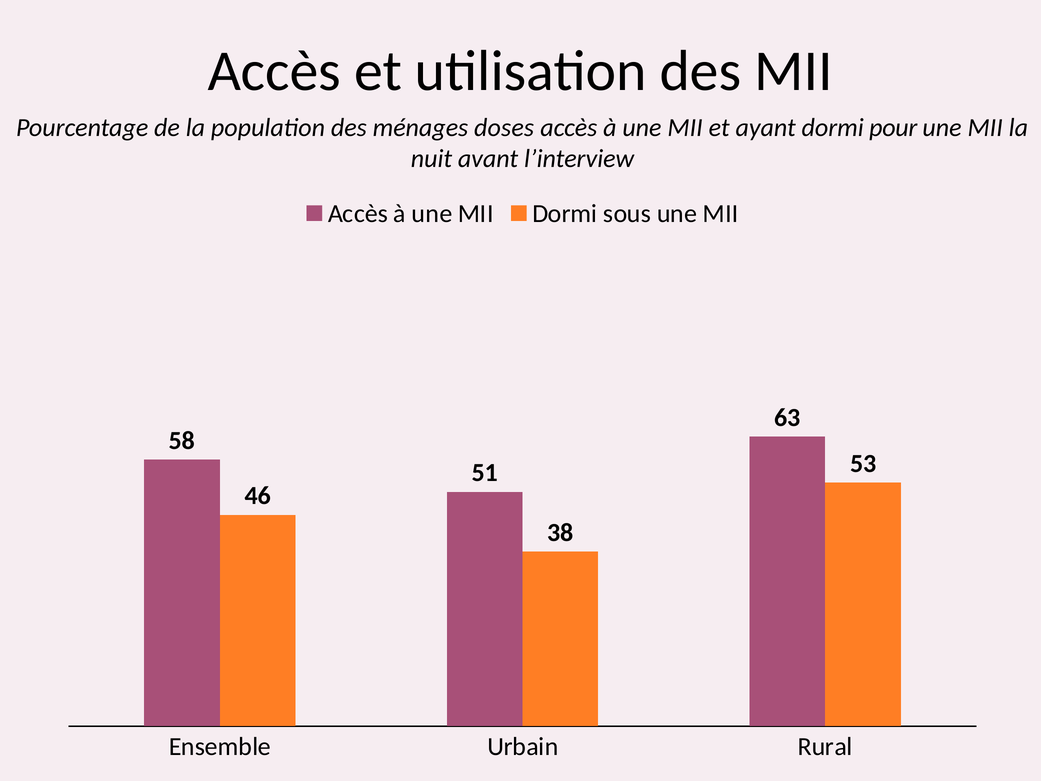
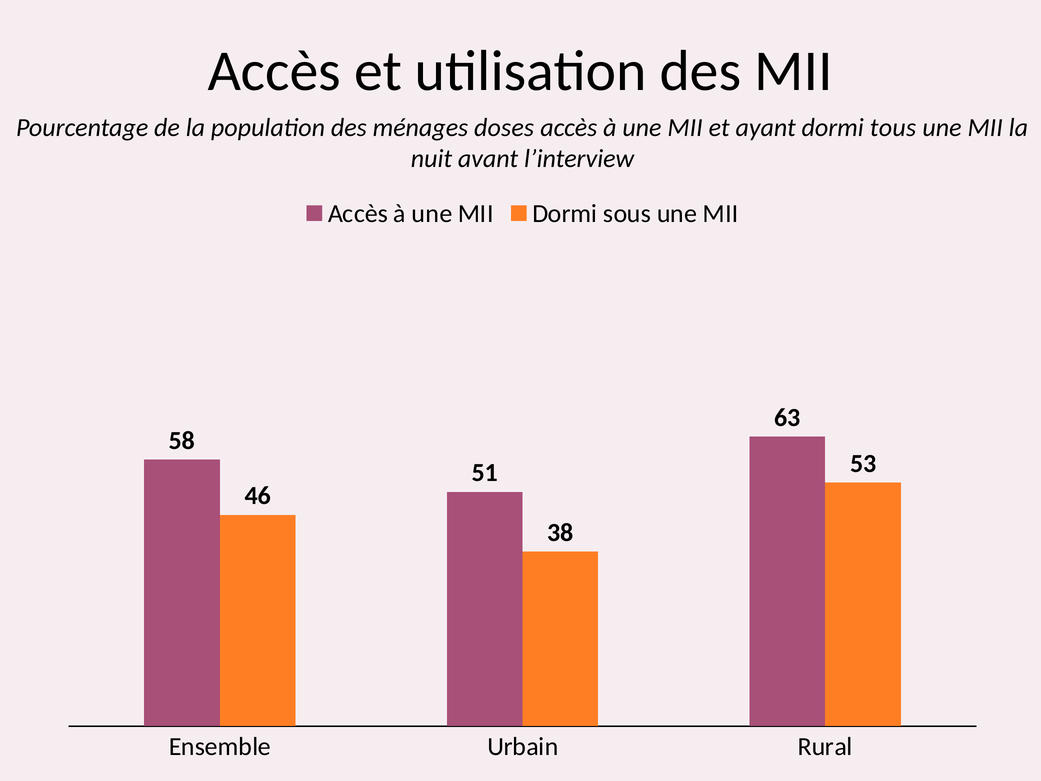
pour: pour -> tous
